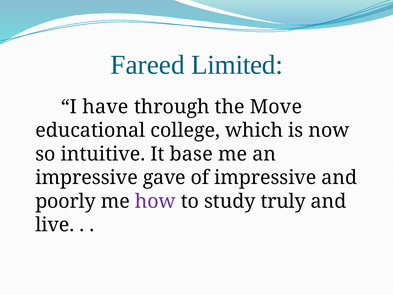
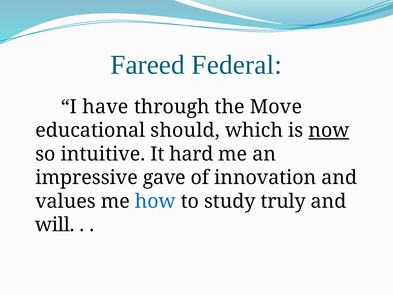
Limited: Limited -> Federal
college: college -> should
now underline: none -> present
base: base -> hard
of impressive: impressive -> innovation
poorly: poorly -> values
how colour: purple -> blue
live: live -> will
